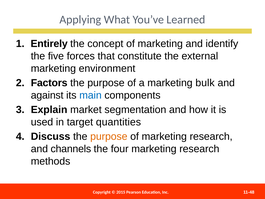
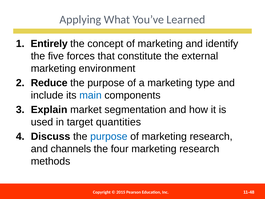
Factors: Factors -> Reduce
bulk: bulk -> type
against: against -> include
purpose at (109, 136) colour: orange -> blue
